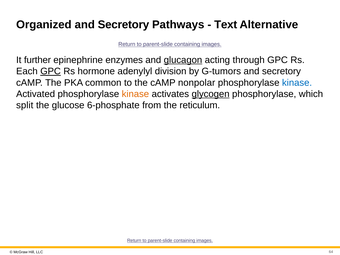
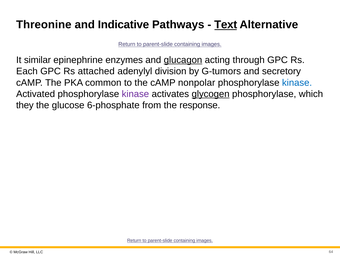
Organized: Organized -> Threonine
Secretory at (123, 25): Secretory -> Indicative
Text underline: none -> present
further: further -> similar
GPC at (51, 71) underline: present -> none
hormone: hormone -> attached
kinase at (135, 94) colour: orange -> purple
split: split -> they
reticulum: reticulum -> response
